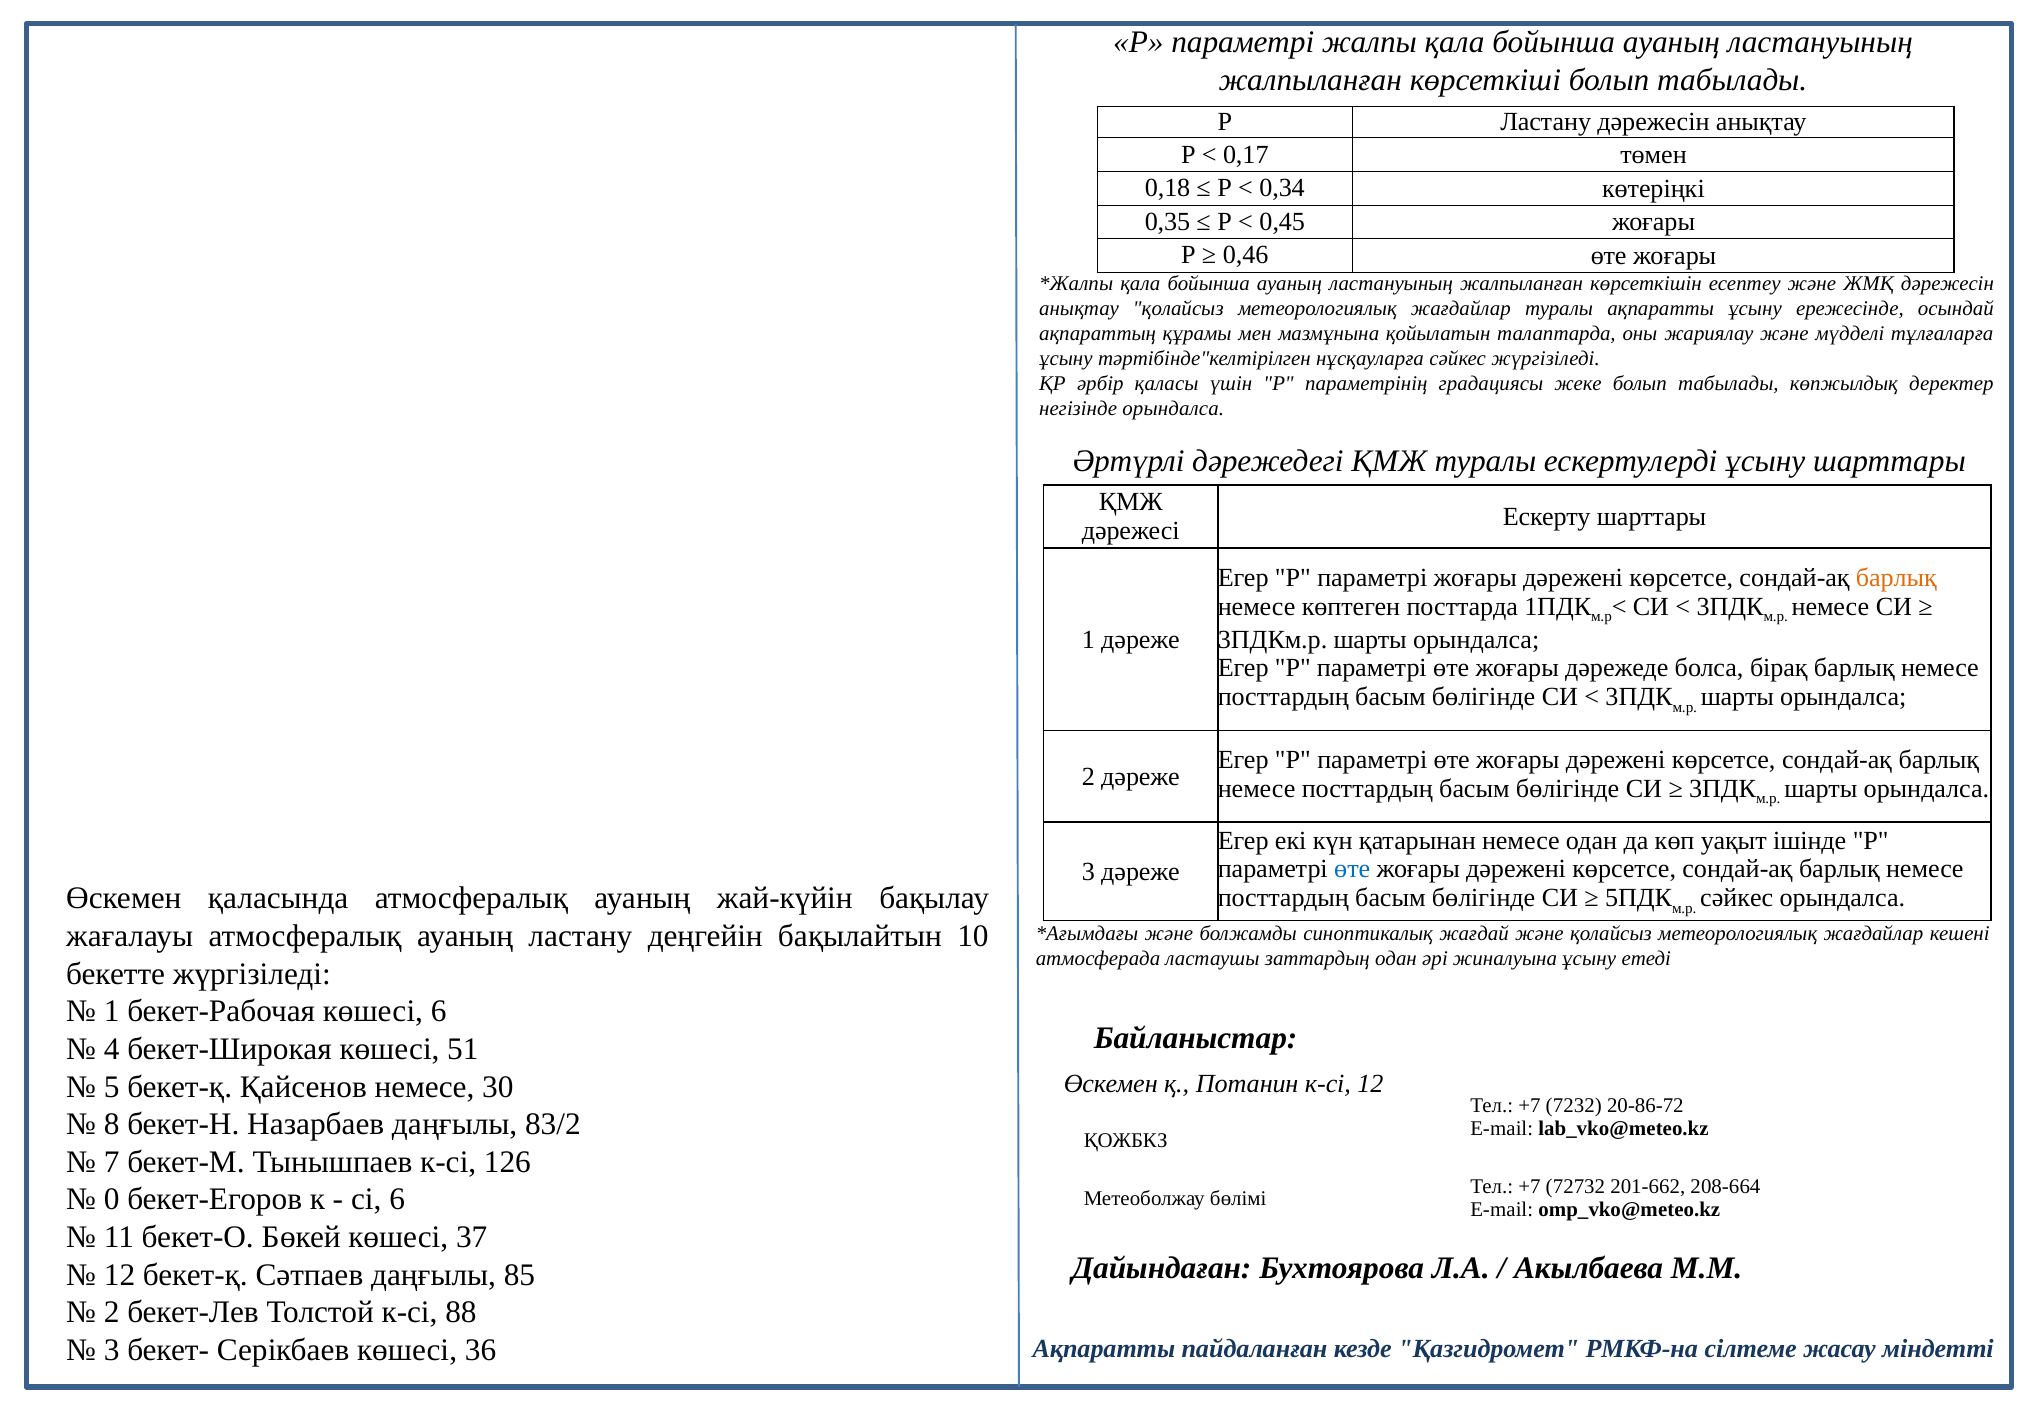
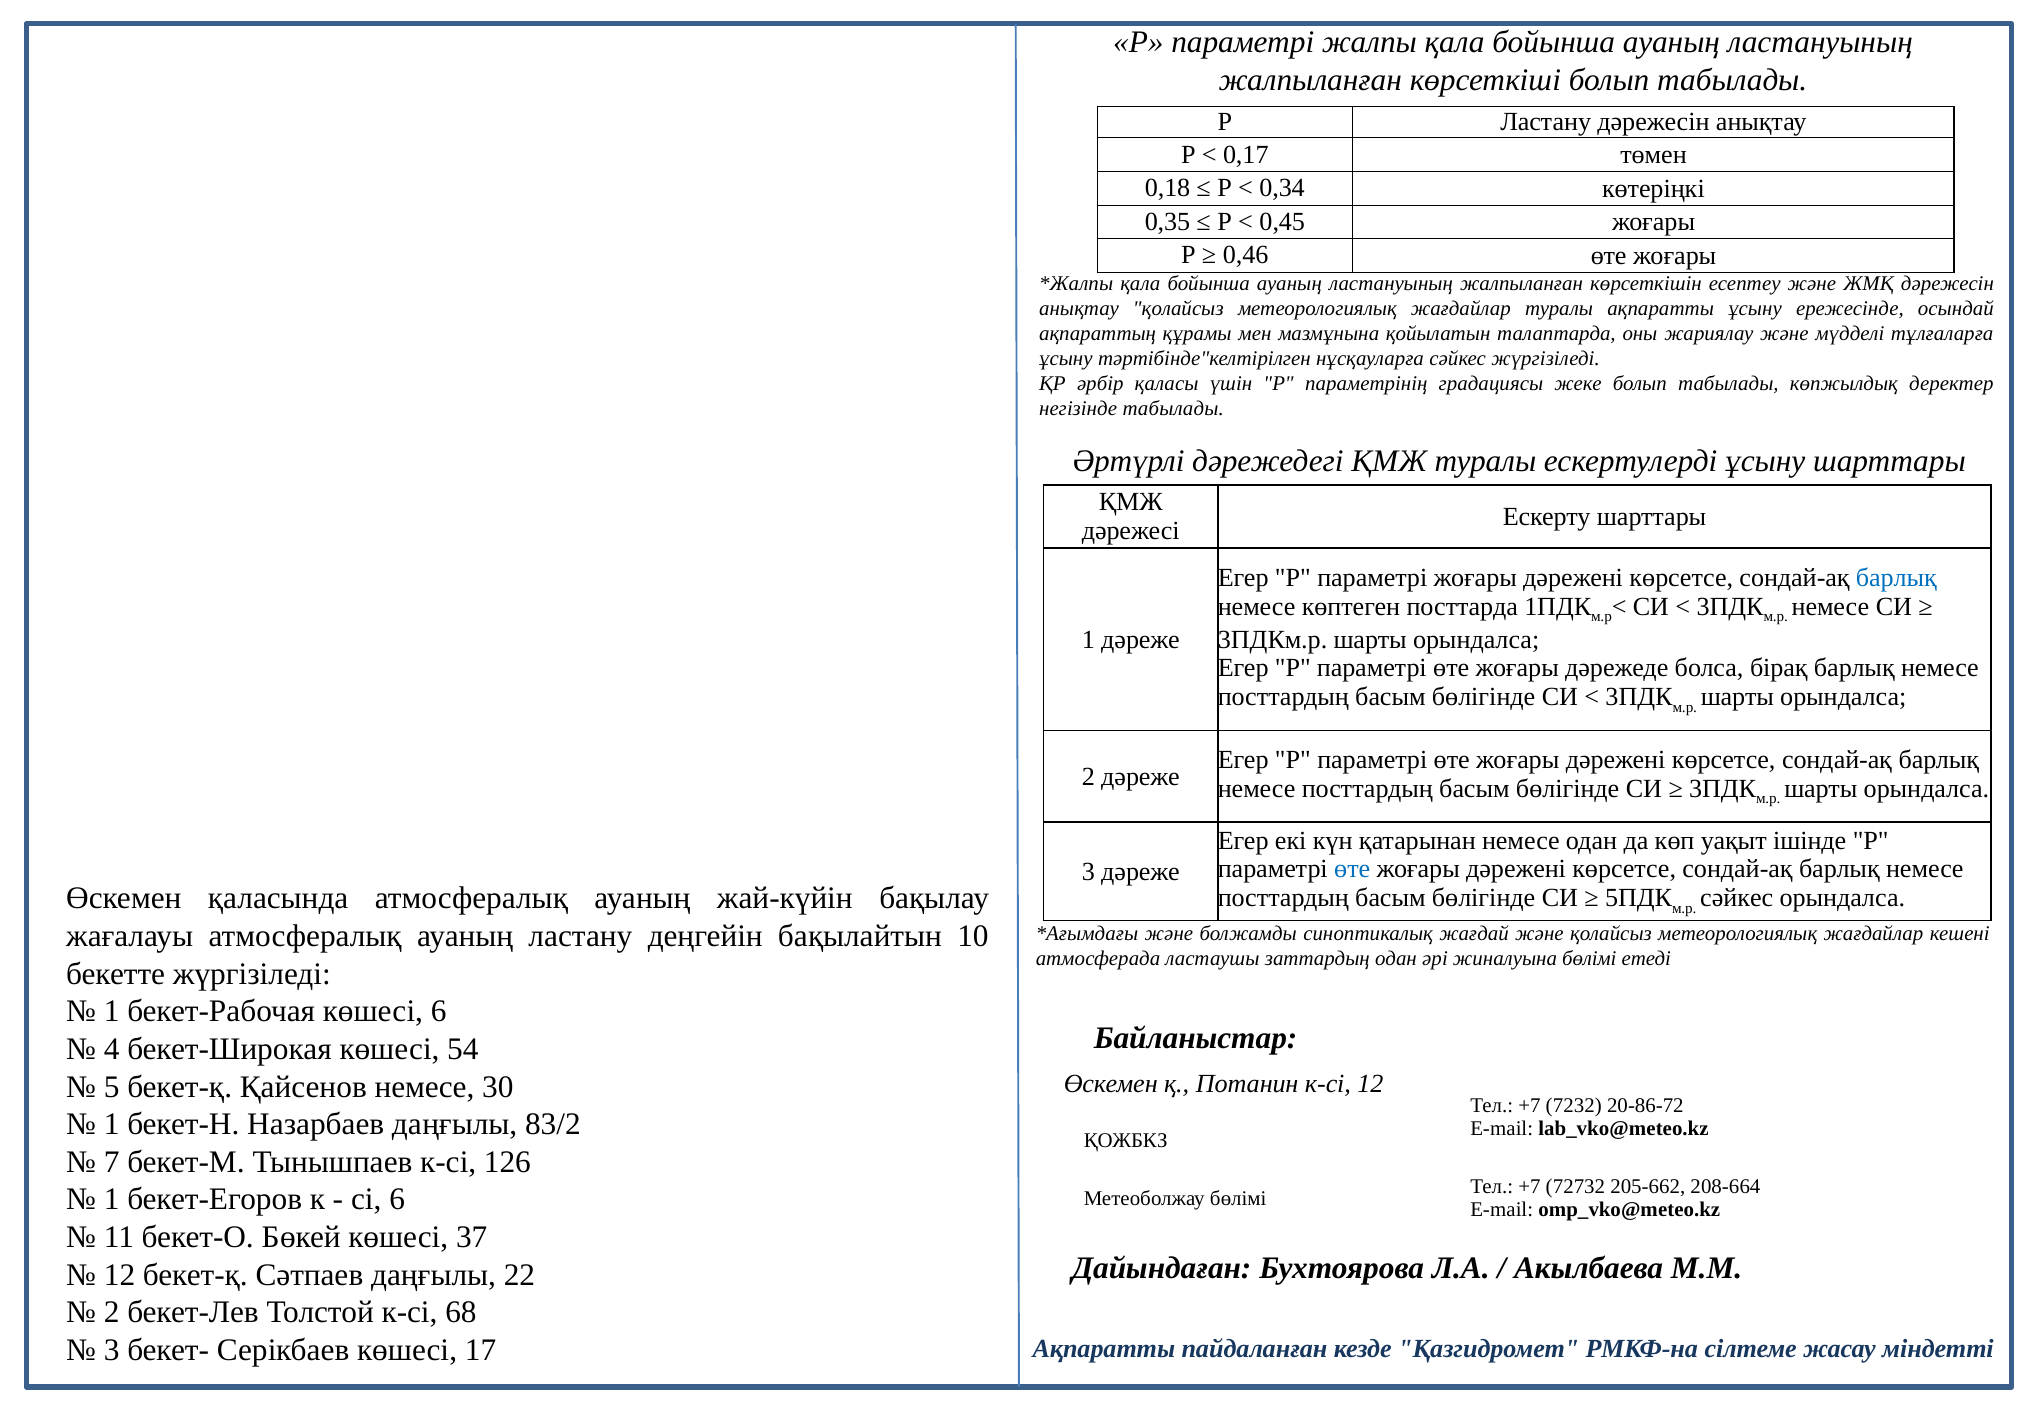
негізінде орындалса: орындалса -> табылады
барлық at (1896, 578) colour: orange -> blue
жиналуына ұсыну: ұсыну -> бөлімі
51: 51 -> 54
8 at (112, 1124): 8 -> 1
201-662: 201-662 -> 205-662
0 at (112, 1200): 0 -> 1
85: 85 -> 22
88: 88 -> 68
36: 36 -> 17
